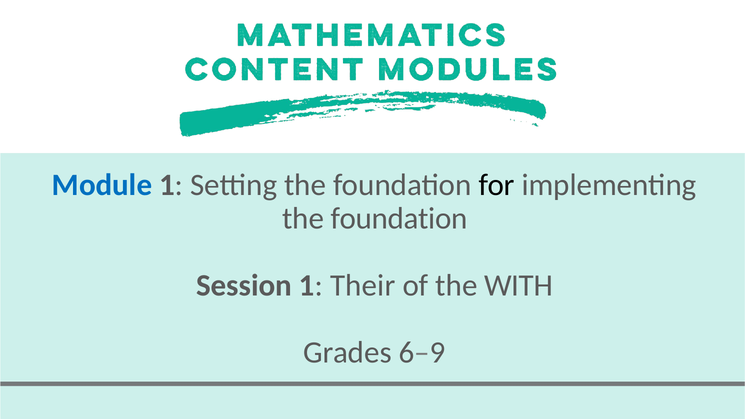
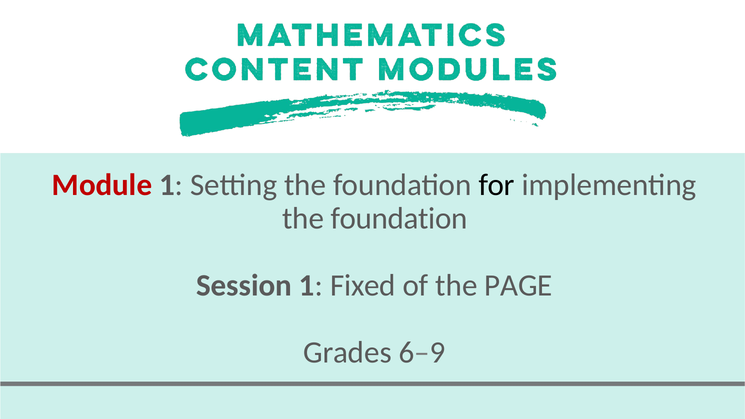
Module colour: blue -> red
Their: Their -> Fixed
WITH: WITH -> PAGE
